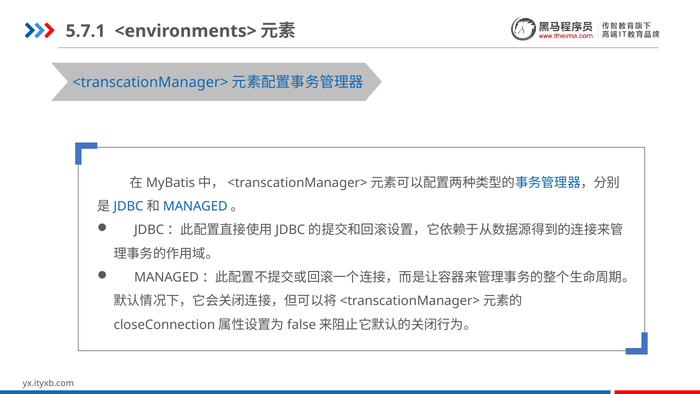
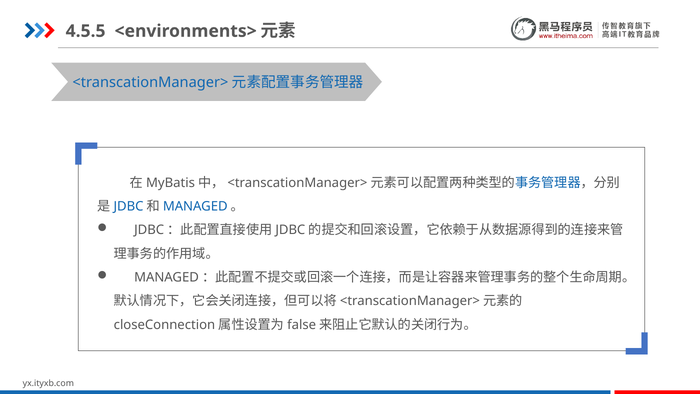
5.7.1: 5.7.1 -> 4.5.5
